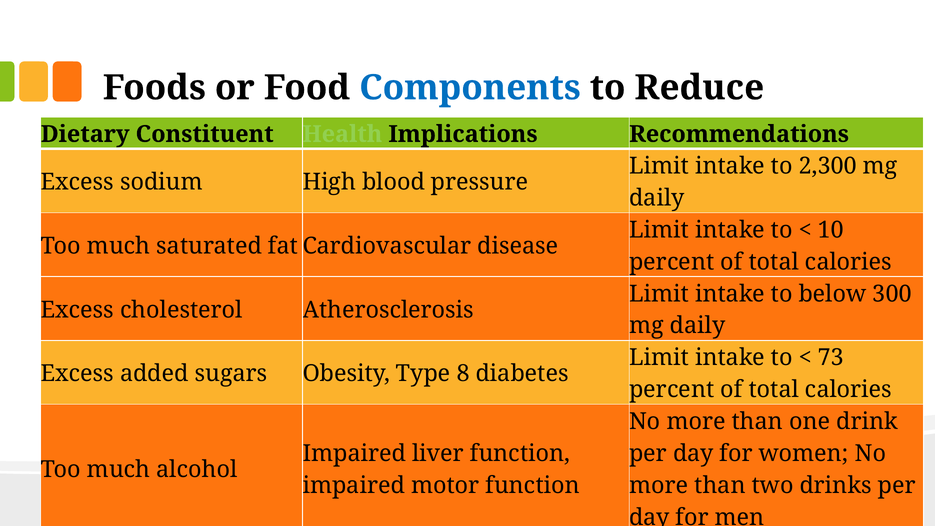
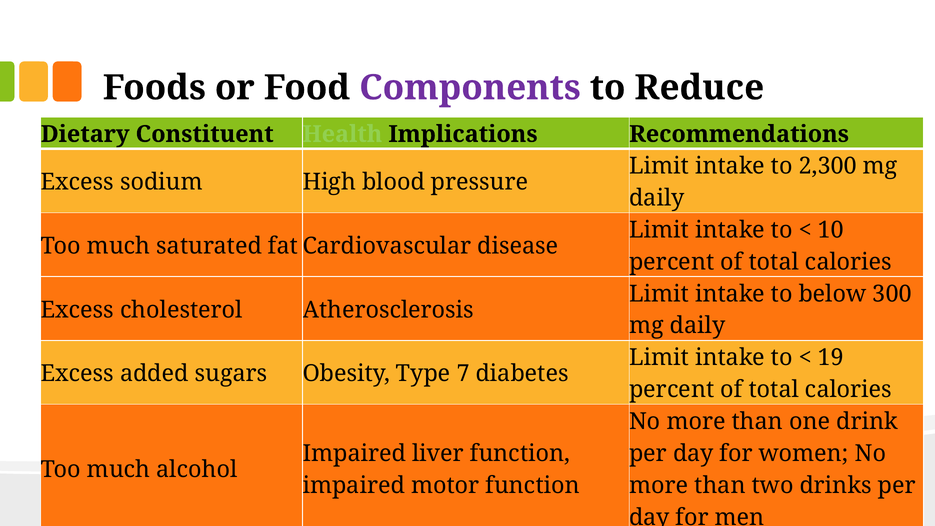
Components colour: blue -> purple
73: 73 -> 19
8: 8 -> 7
